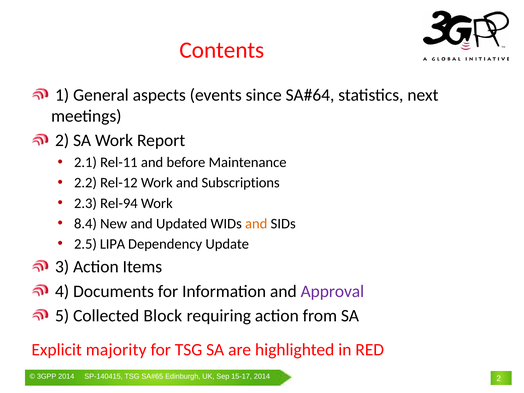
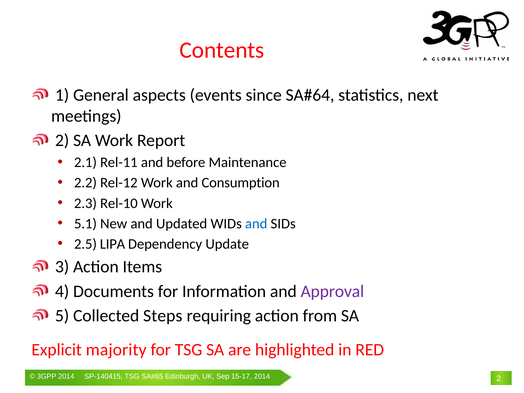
Subscriptions: Subscriptions -> Consumption
Rel-94: Rel-94 -> Rel-10
8.4: 8.4 -> 5.1
and at (256, 224) colour: orange -> blue
Block: Block -> Steps
